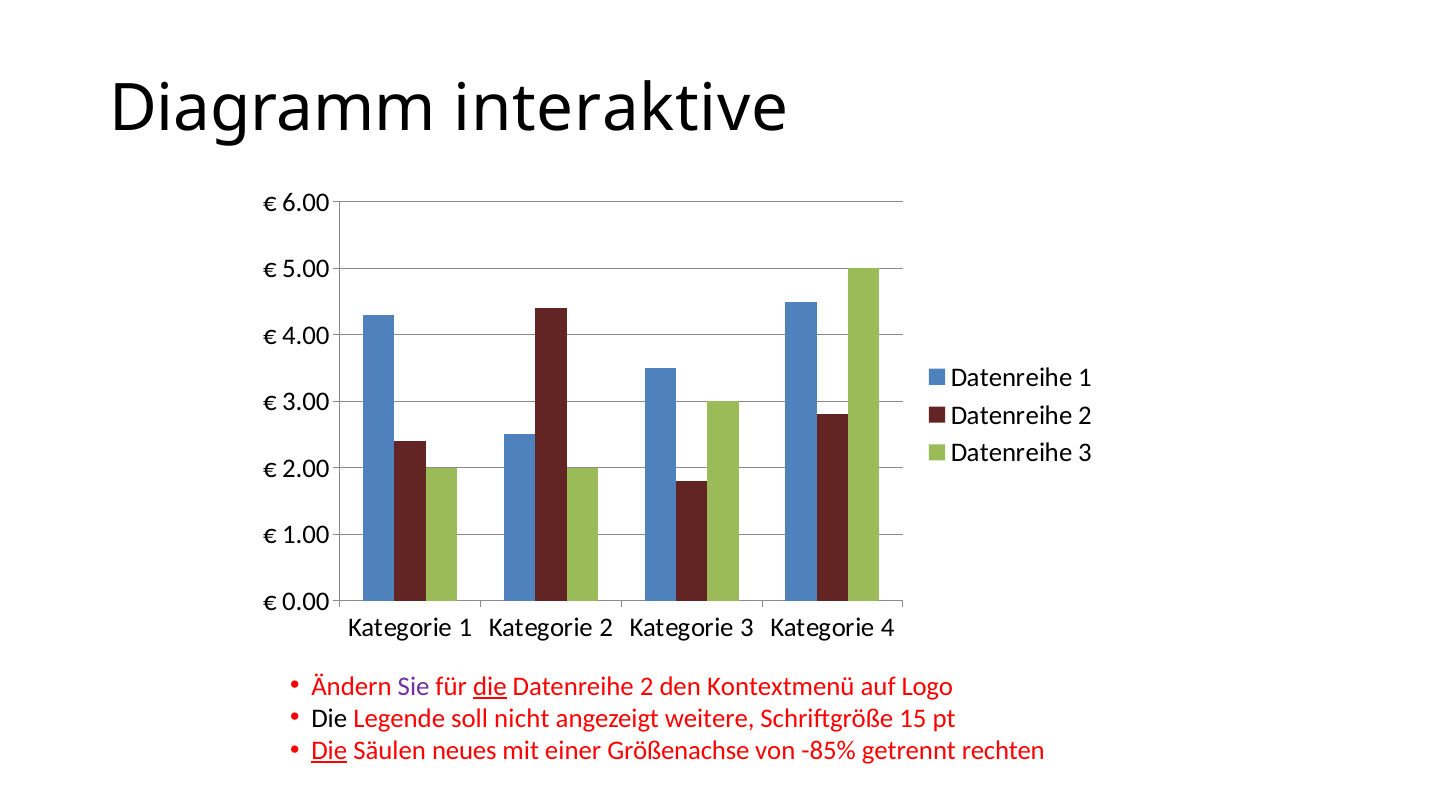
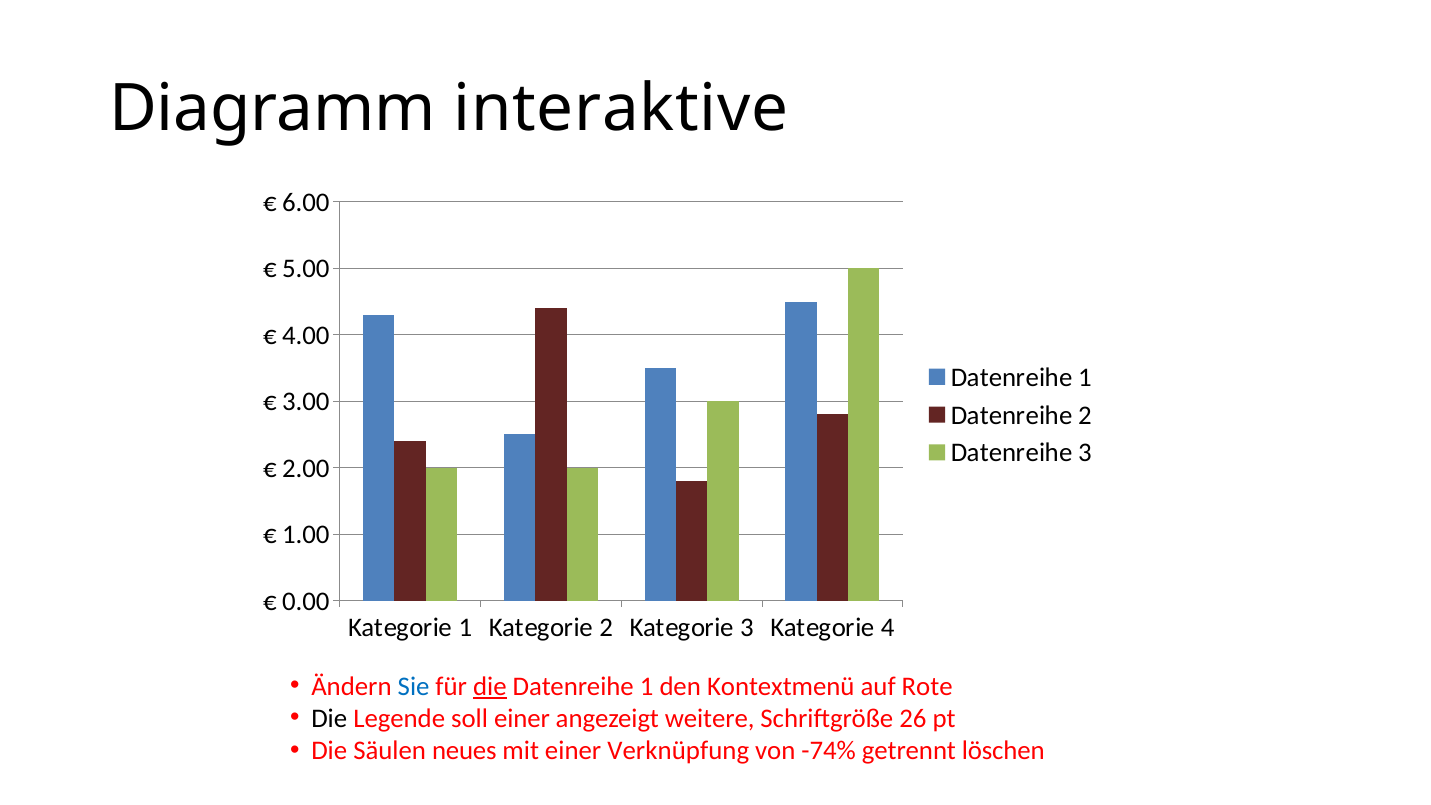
Sie colour: purple -> blue
2 at (647, 686): 2 -> 1
Logo: Logo -> Rote
soll nicht: nicht -> einer
15: 15 -> 26
Die at (329, 751) underline: present -> none
Größenachse: Größenachse -> Verknüpfung
-85%: -85% -> -74%
rechten: rechten -> löschen
